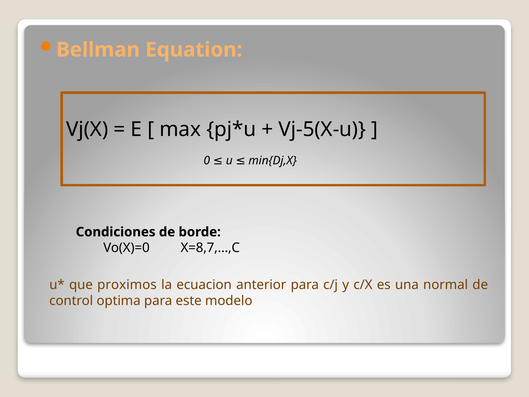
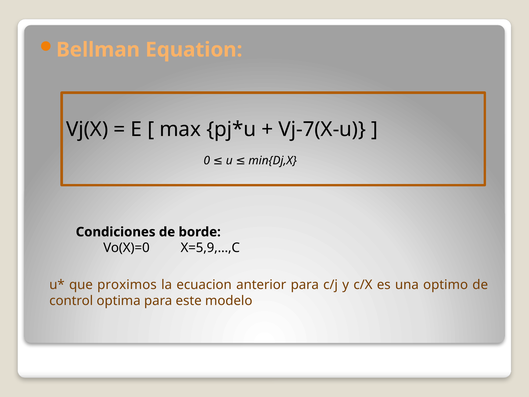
Vj-5(X-u: Vj-5(X-u -> Vj-7(X-u
X=8,7,…,C: X=8,7,…,C -> X=5,9,…,C
normal: normal -> optimo
